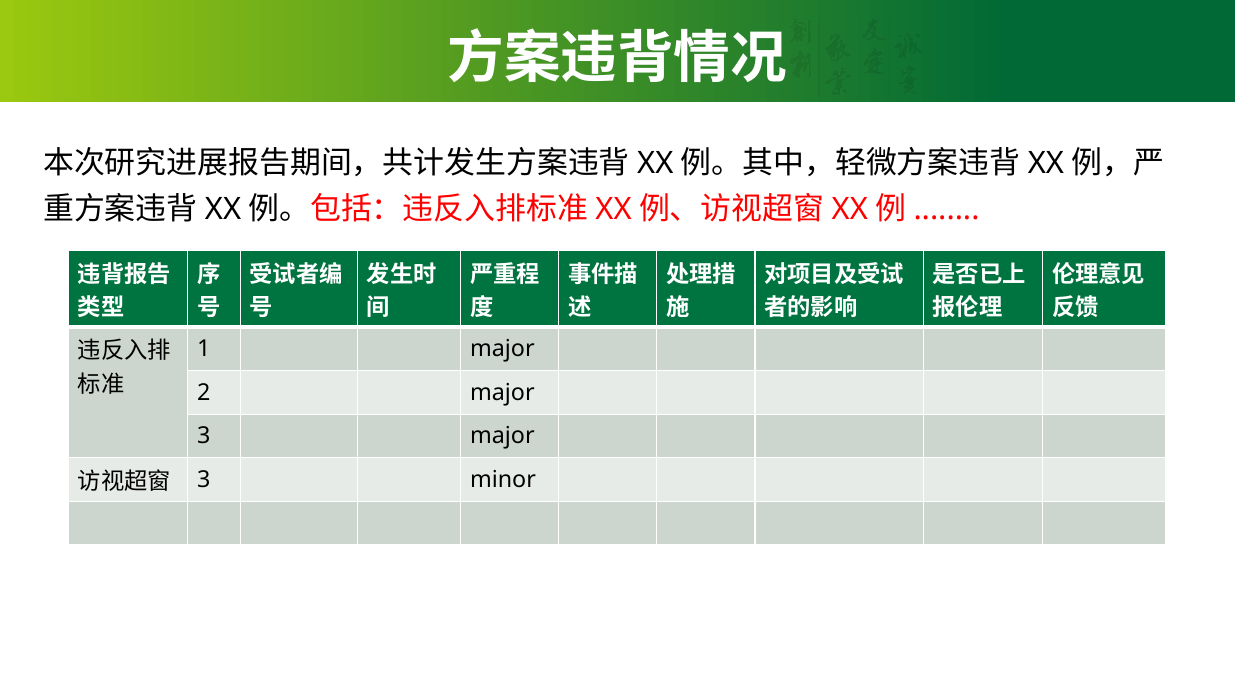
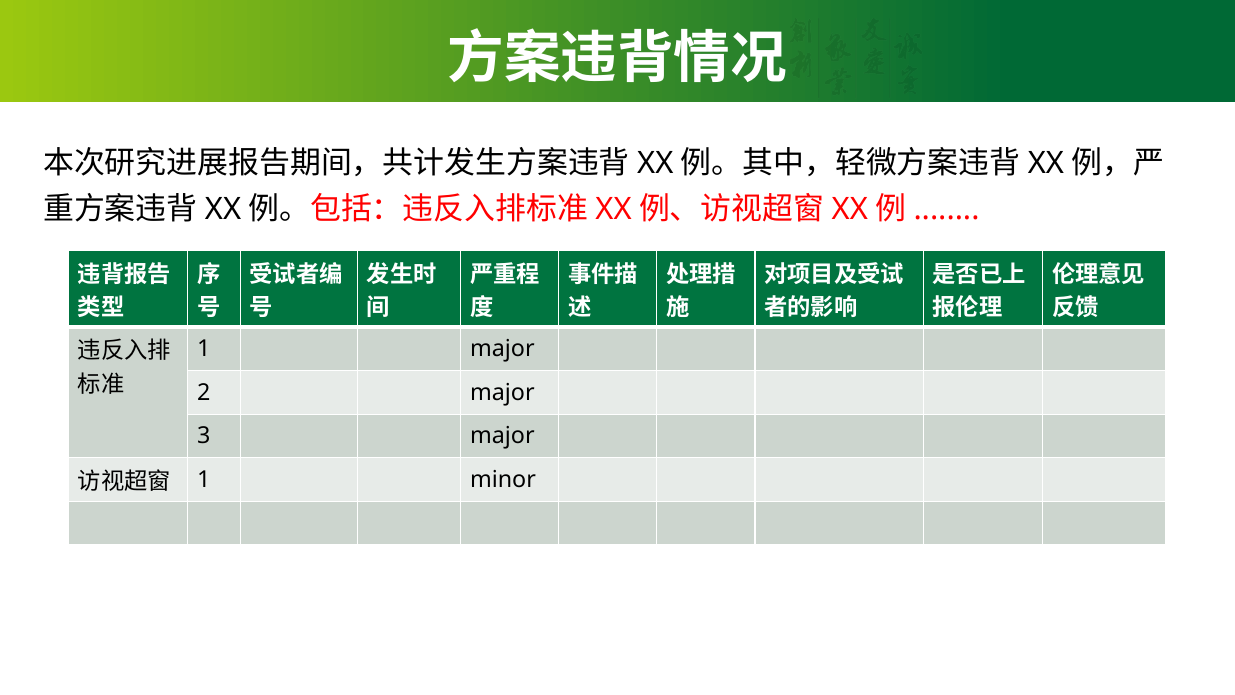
3 at (204, 479): 3 -> 1
